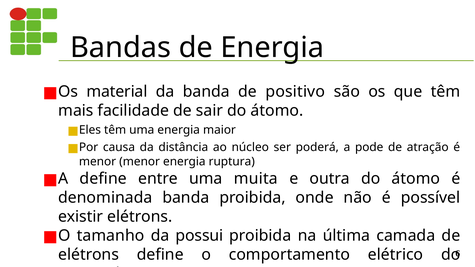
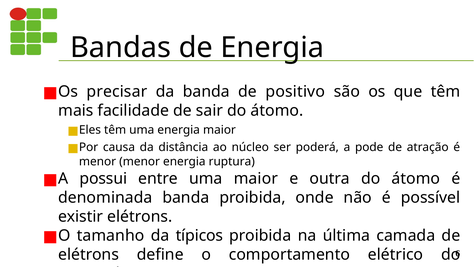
Os material: material -> precisar
A define: define -> possui
uma muita: muita -> maior
possui: possui -> típicos
